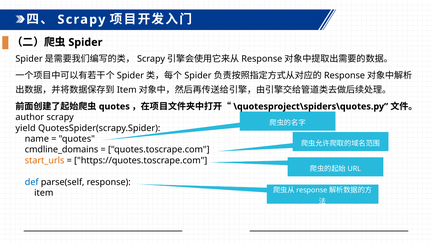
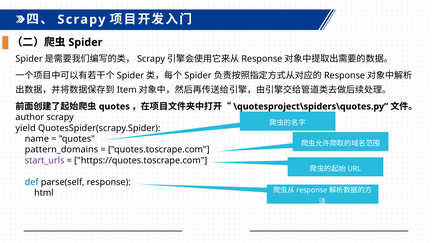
cmdline_domains: cmdline_domains -> pattern_domains
start_urls colour: orange -> purple
item at (44, 193): item -> html
